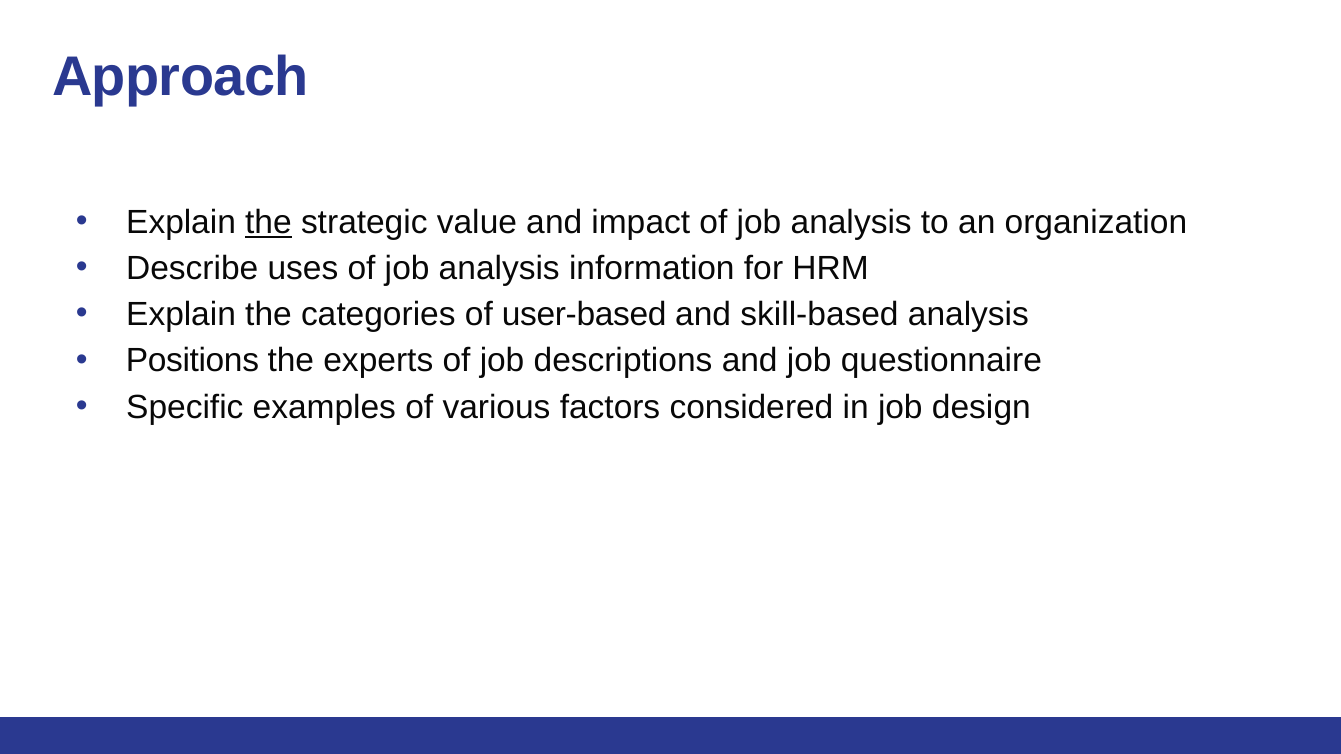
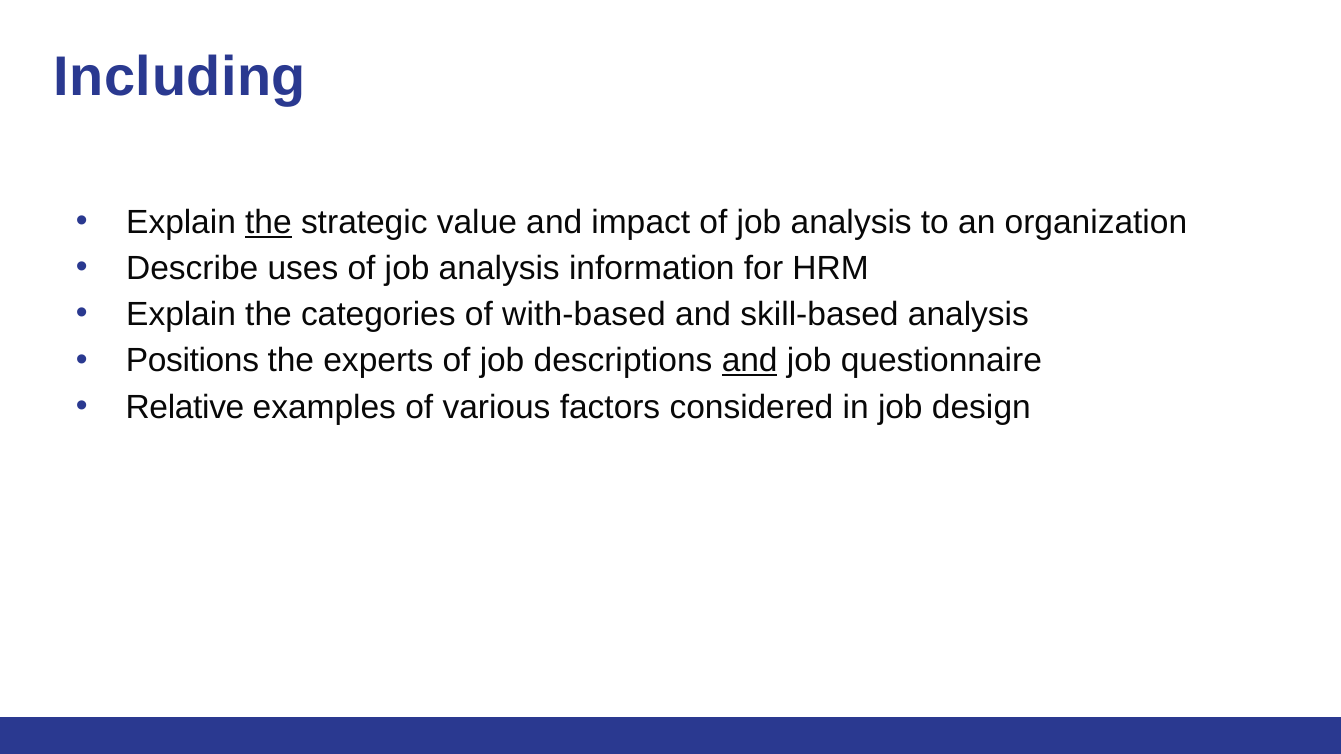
Approach: Approach -> Including
user-based: user-based -> with-based
and at (750, 361) underline: none -> present
Specific: Specific -> Relative
